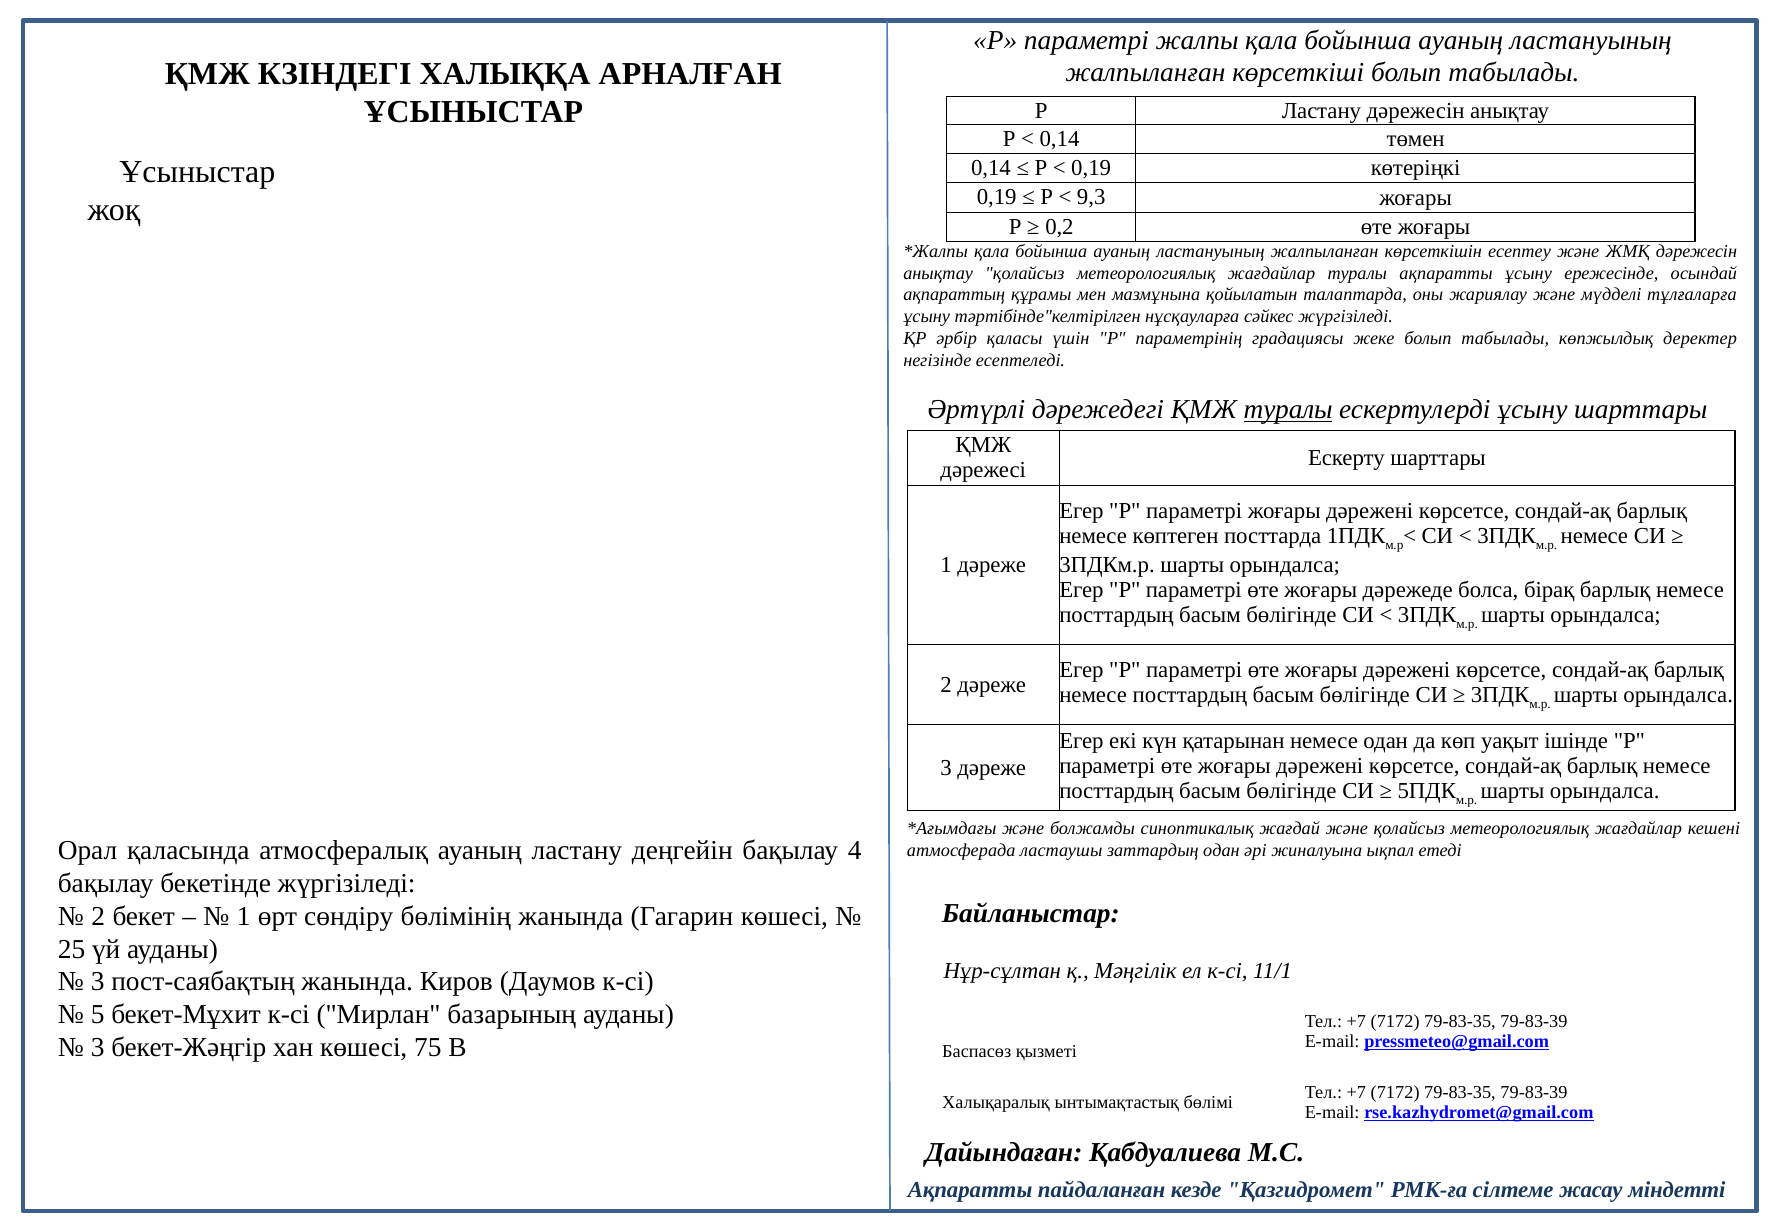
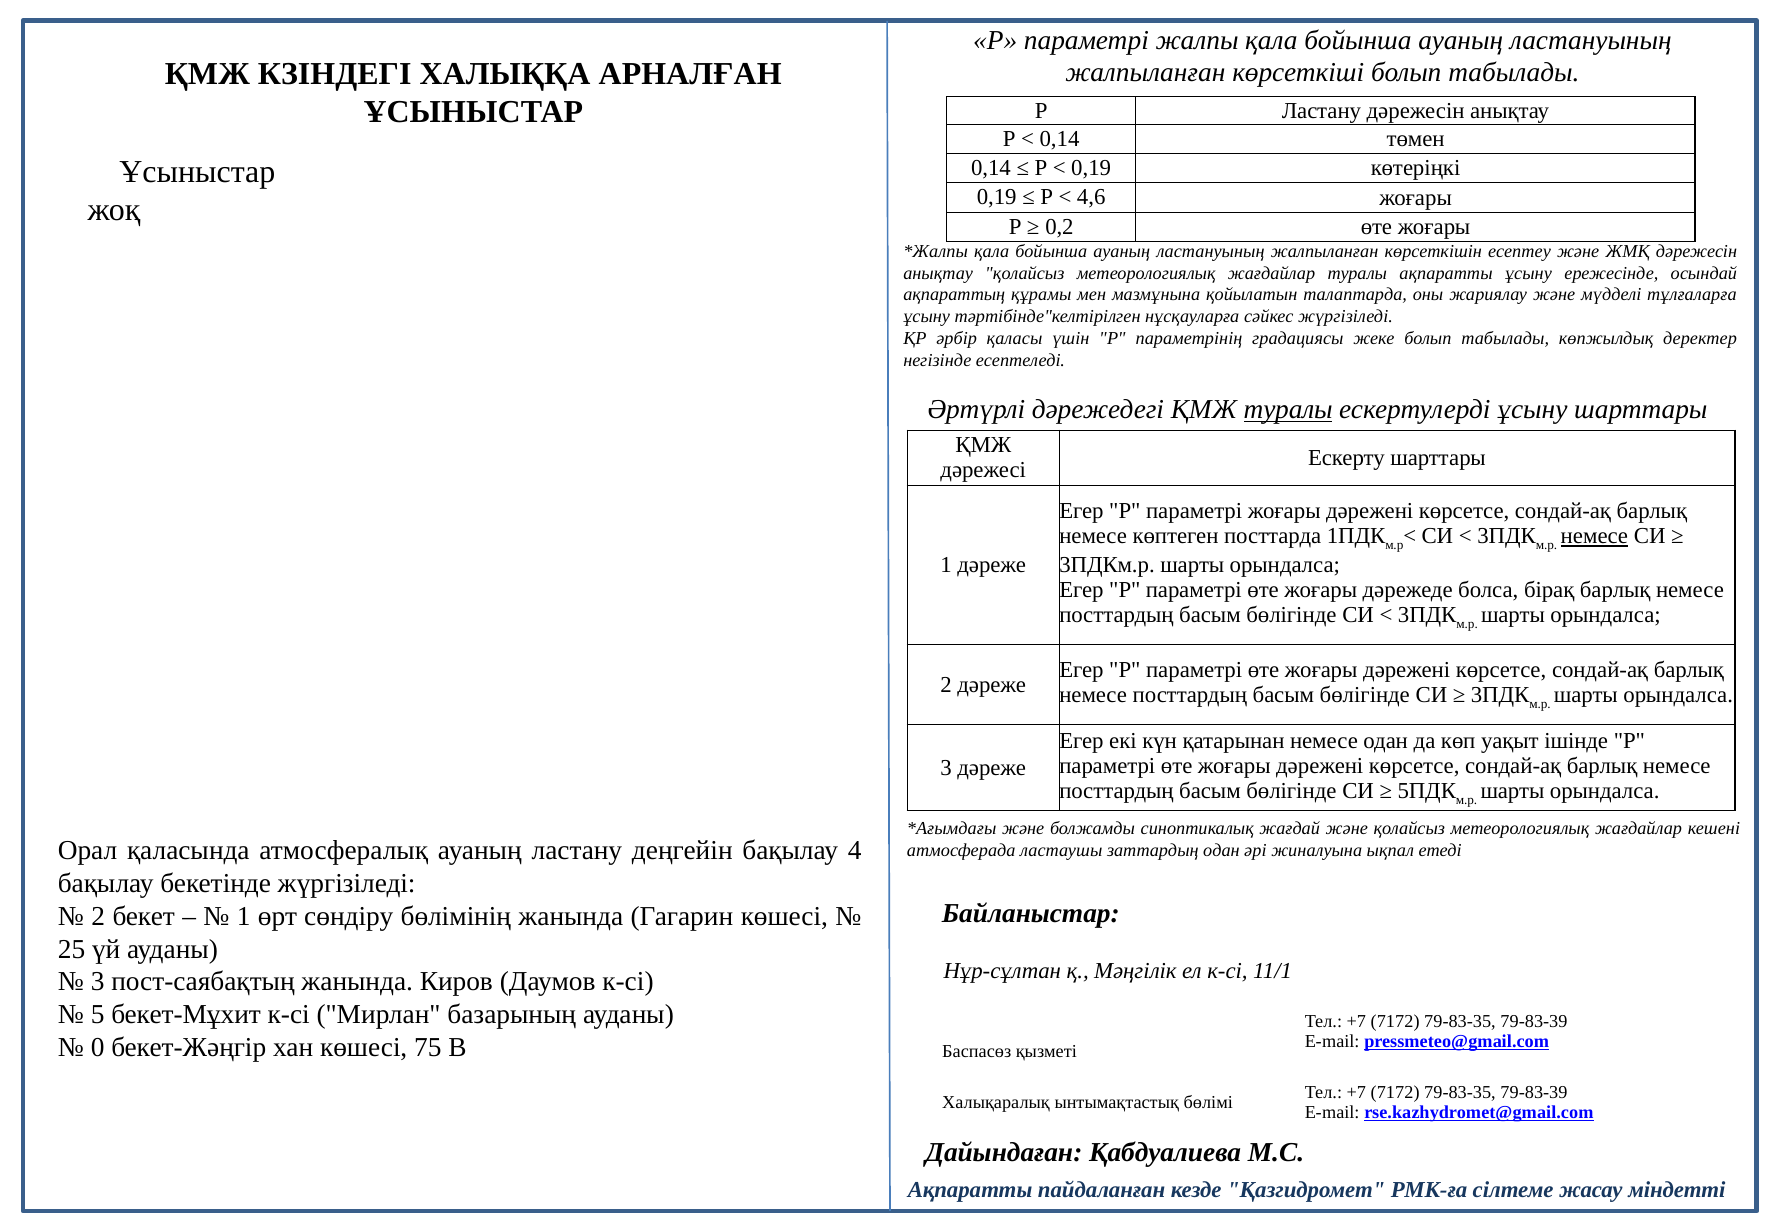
9,3: 9,3 -> 4,6
немесе at (1594, 536) underline: none -> present
3 at (98, 1048): 3 -> 0
